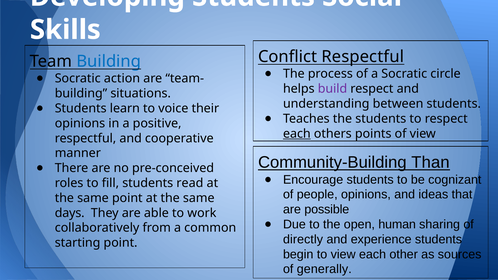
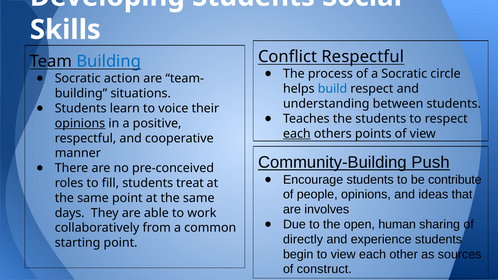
build colour: purple -> blue
opinions at (80, 123) underline: none -> present
Than: Than -> Push
cognizant: cognizant -> contribute
read: read -> treat
possible: possible -> involves
generally: generally -> construct
